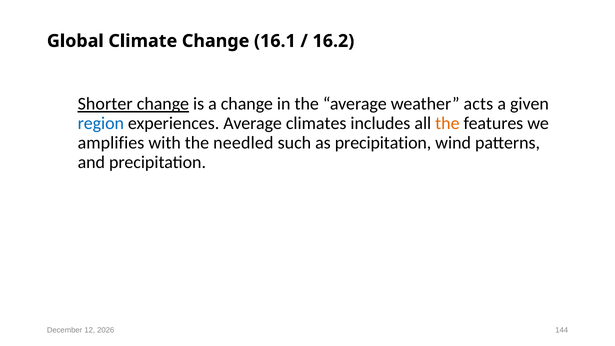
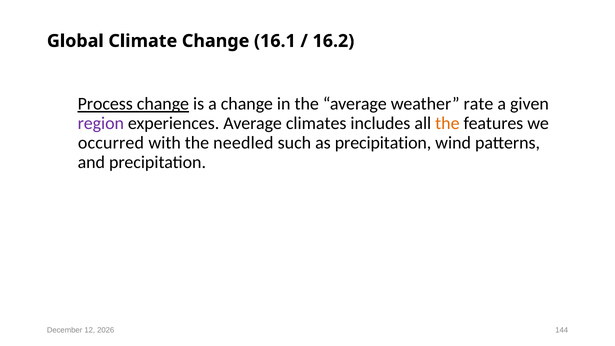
Shorter: Shorter -> Process
acts: acts -> rate
region colour: blue -> purple
amplifies: amplifies -> occurred
